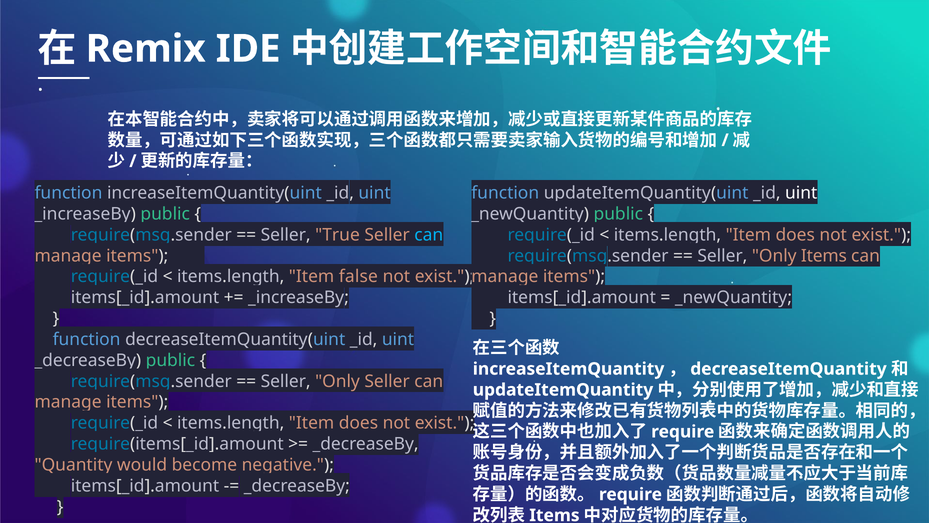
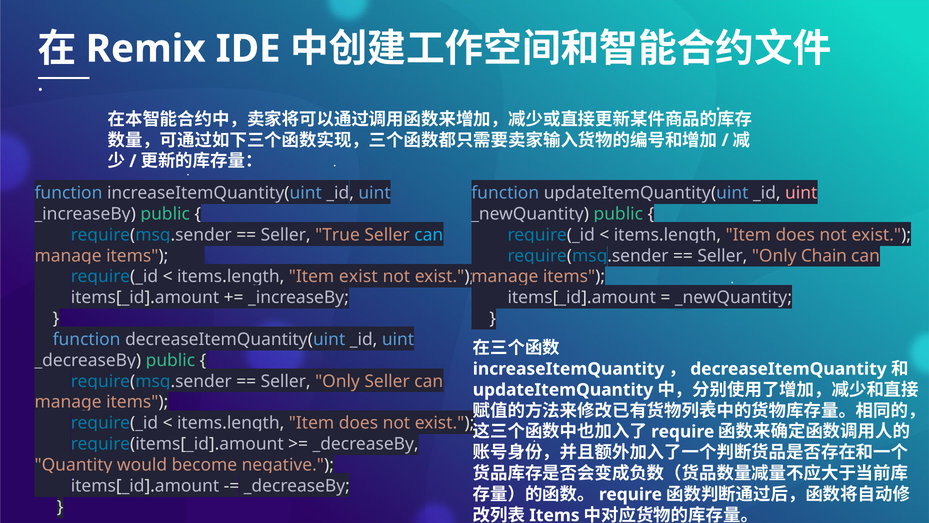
uint at (801, 193) colour: white -> pink
Only Items: Items -> Chain
false at (358, 276): false -> exist
